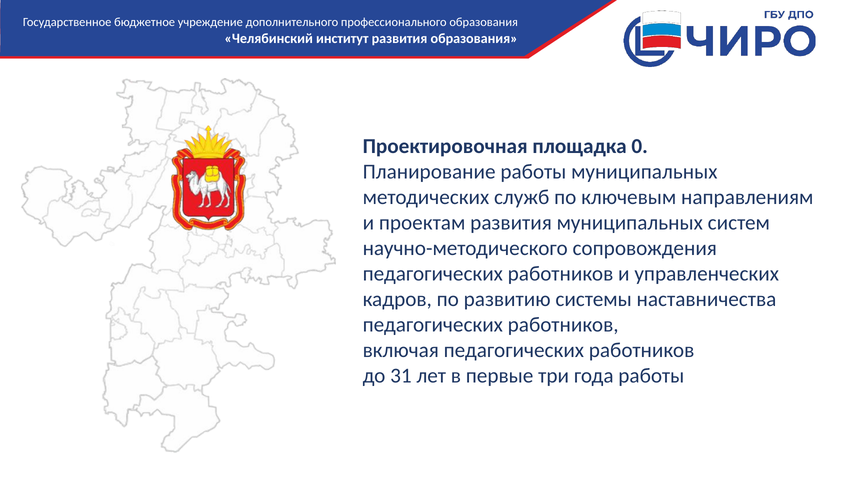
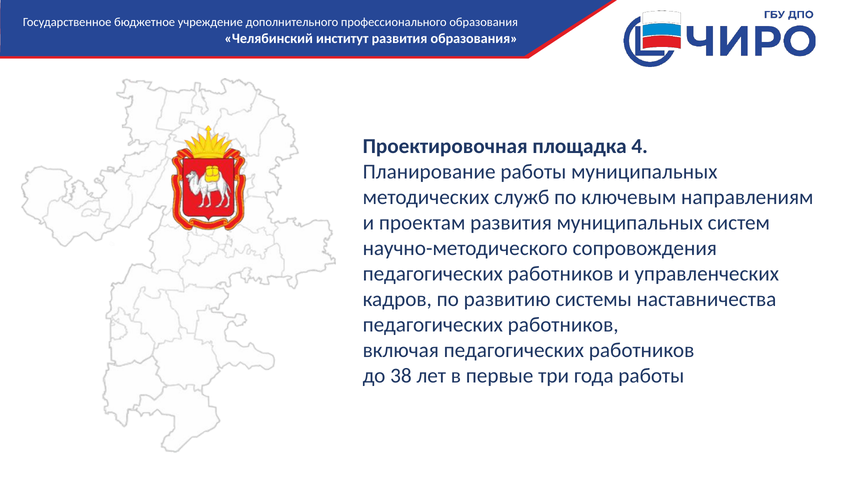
0: 0 -> 4
31: 31 -> 38
